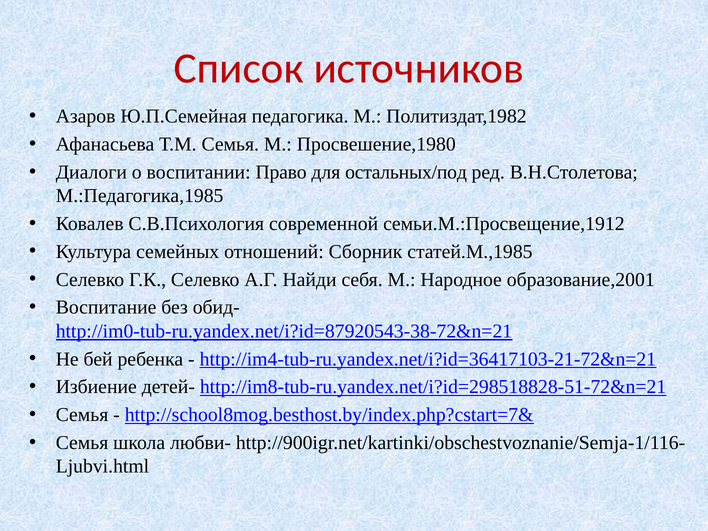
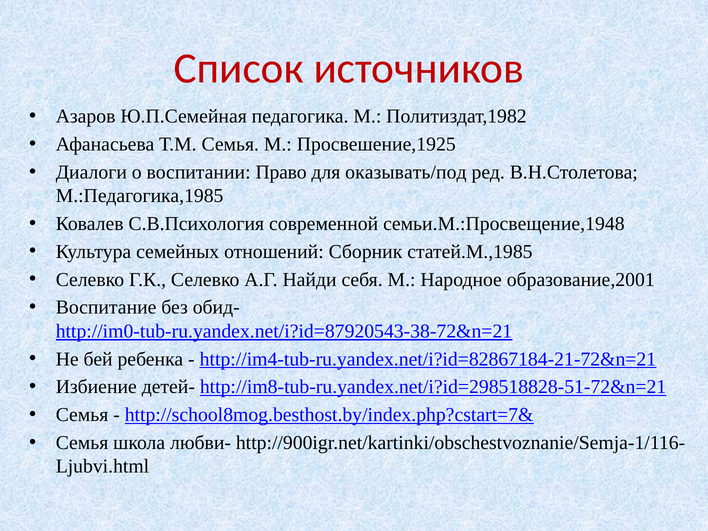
Просвешение,1980: Просвешение,1980 -> Просвешение,1925
остальных/под: остальных/под -> оказывать/под
семьи.М.:Просвещение,1912: семьи.М.:Просвещение,1912 -> семьи.М.:Просвещение,1948
http://im4-tub-ru.yandex.net/i?id=36417103-21-72&n=21: http://im4-tub-ru.yandex.net/i?id=36417103-21-72&n=21 -> http://im4-tub-ru.yandex.net/i?id=82867184-21-72&n=21
